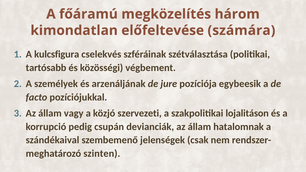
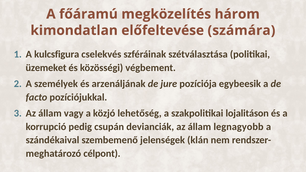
tartósabb: tartósabb -> üzemeket
szervezeti: szervezeti -> lehetőség
hatalomnak: hatalomnak -> legnagyobb
csak: csak -> klán
szinten: szinten -> célpont
